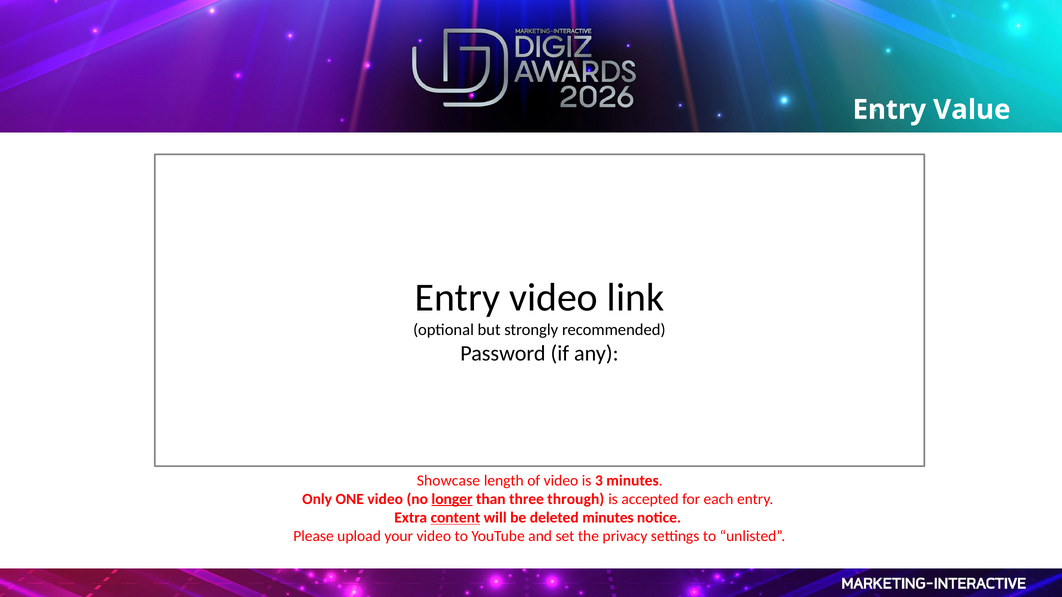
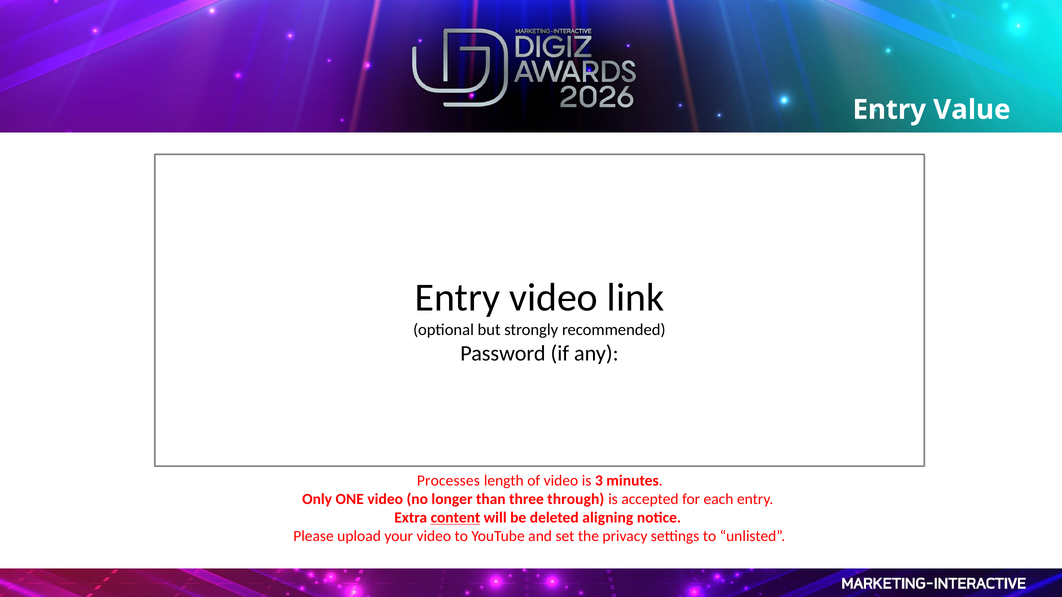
Showcase: Showcase -> Processes
longer underline: present -> none
deleted minutes: minutes -> aligning
